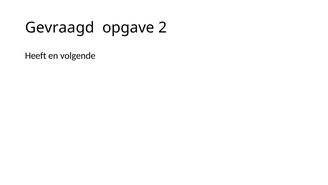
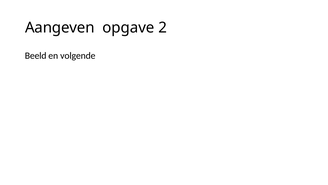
Gevraagd: Gevraagd -> Aangeven
Heeft: Heeft -> Beeld
